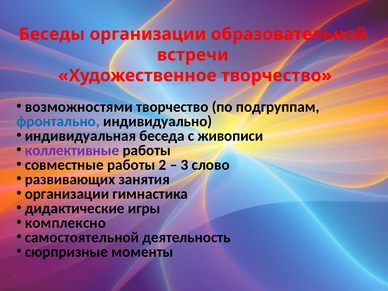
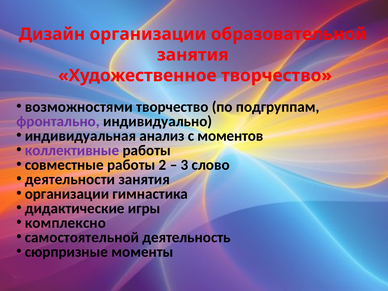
Беседы: Беседы -> Дизайн
встречи at (193, 55): встречи -> занятия
фронтально colour: blue -> purple
беседа: беседа -> анализ
живописи: живописи -> моментов
развивающих: развивающих -> деятельности
